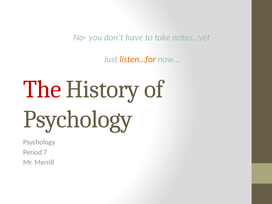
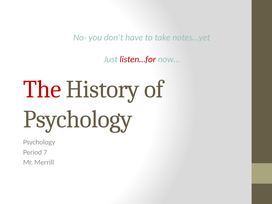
listen…for colour: orange -> red
